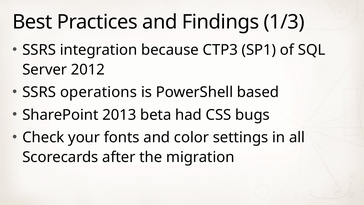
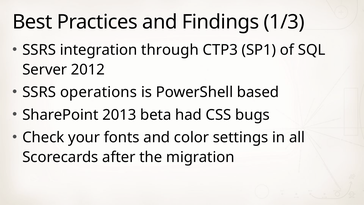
because: because -> through
